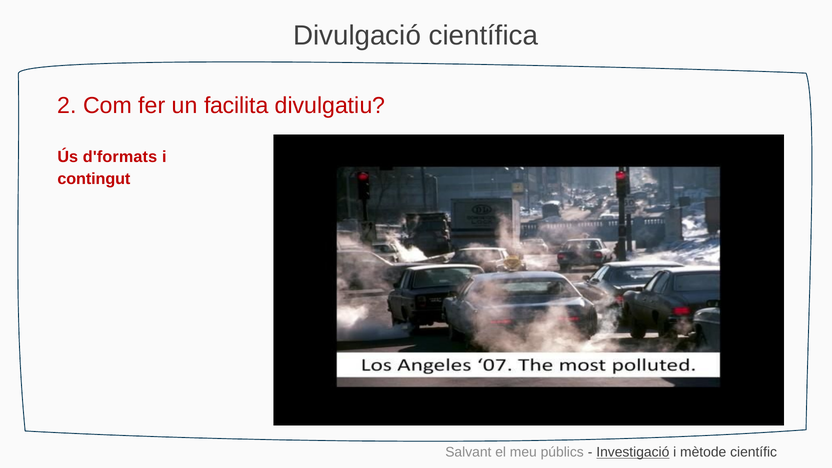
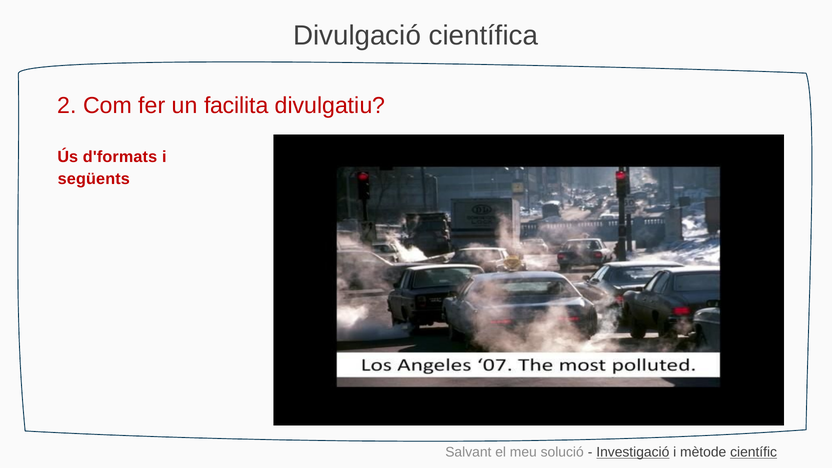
contingut: contingut -> següents
públics: públics -> solució
científic underline: none -> present
